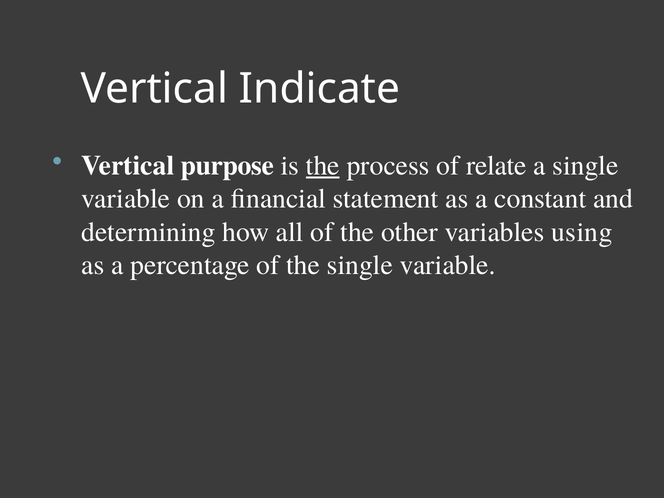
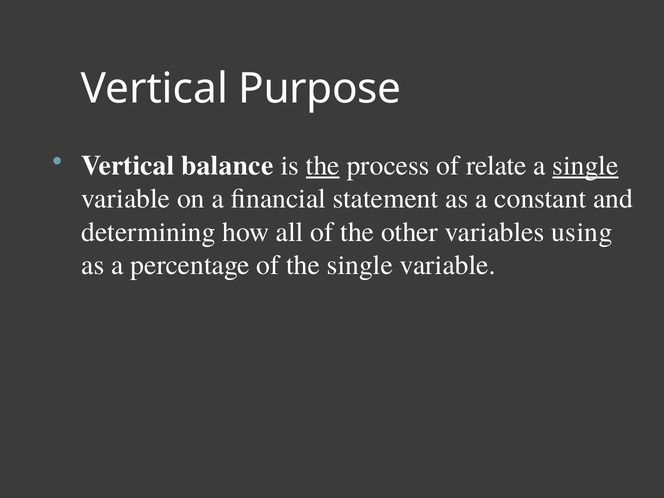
Indicate: Indicate -> Purpose
purpose: purpose -> balance
single at (585, 166) underline: none -> present
